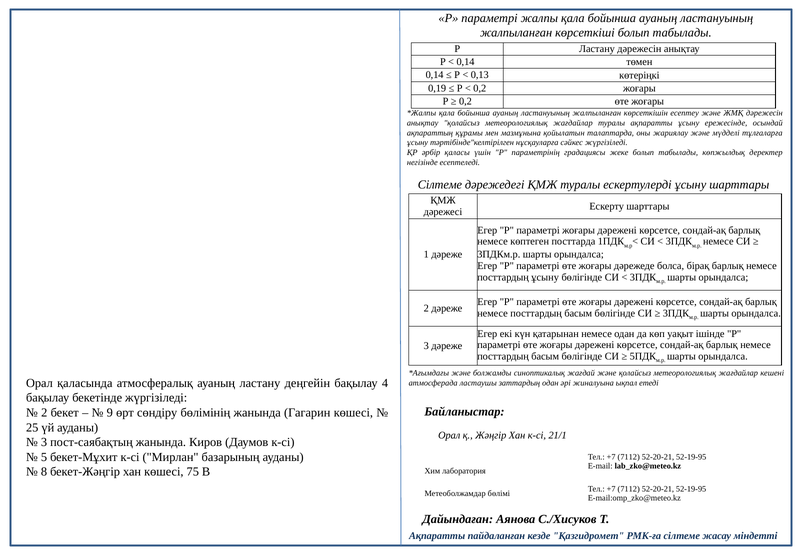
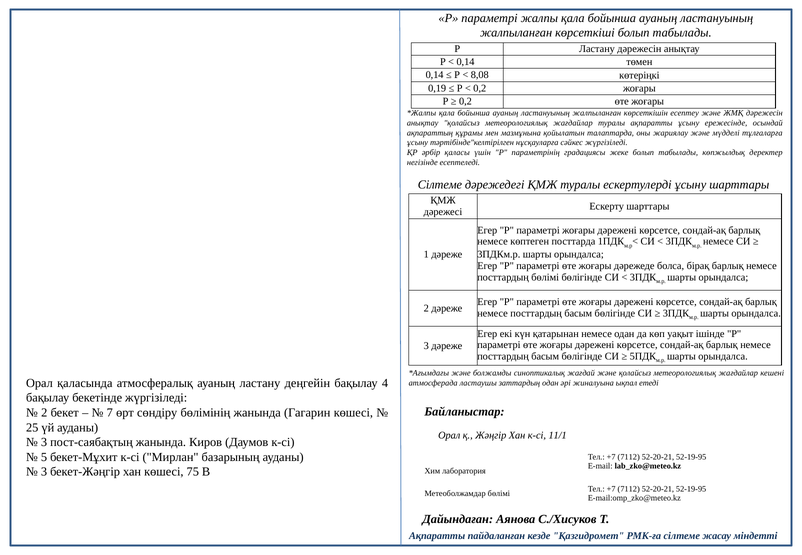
0,13: 0,13 -> 8,08
посттардың ұсыну: ұсыну -> бөлімі
9: 9 -> 7
21/1: 21/1 -> 11/1
8 at (44, 472): 8 -> 3
